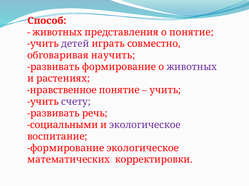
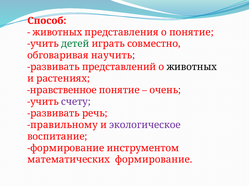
детей colour: purple -> green
развивать формирование: формирование -> представлений
животных at (192, 67) colour: purple -> black
учить at (165, 90): учить -> очень
социальными: социальными -> правильному
формирование экологическое: экологическое -> инструментом
математических корректировки: корректировки -> формирование
